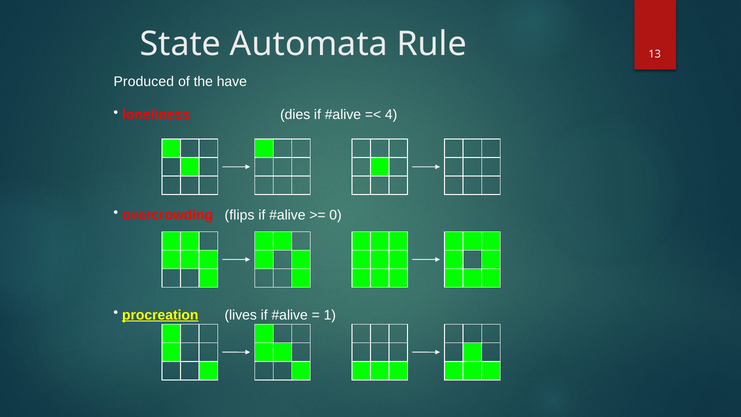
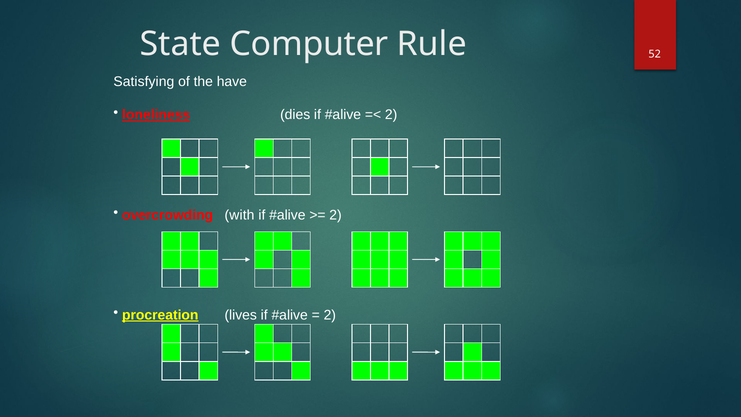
Automata: Automata -> Computer
13: 13 -> 52
Produced: Produced -> Satisfying
loneliness underline: none -> present
4 at (391, 115): 4 -> 2
flips: flips -> with
0 at (336, 215): 0 -> 2
1 at (330, 315): 1 -> 2
